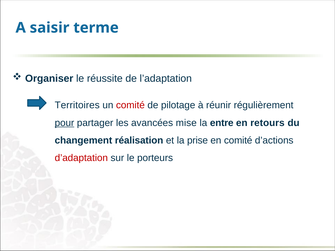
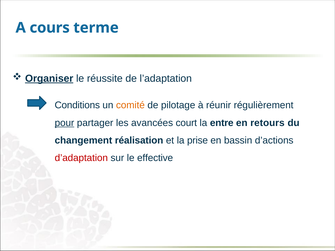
saisir: saisir -> cours
Organiser underline: none -> present
Territoires: Territoires -> Conditions
comité at (130, 105) colour: red -> orange
mise: mise -> court
en comité: comité -> bassin
porteurs: porteurs -> effective
